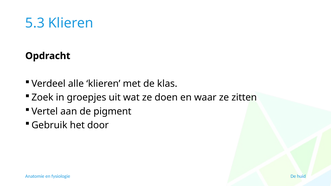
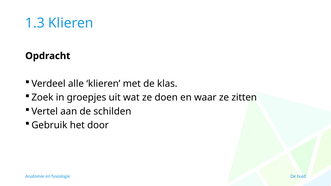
5.3: 5.3 -> 1.3
pigment: pigment -> schilden
